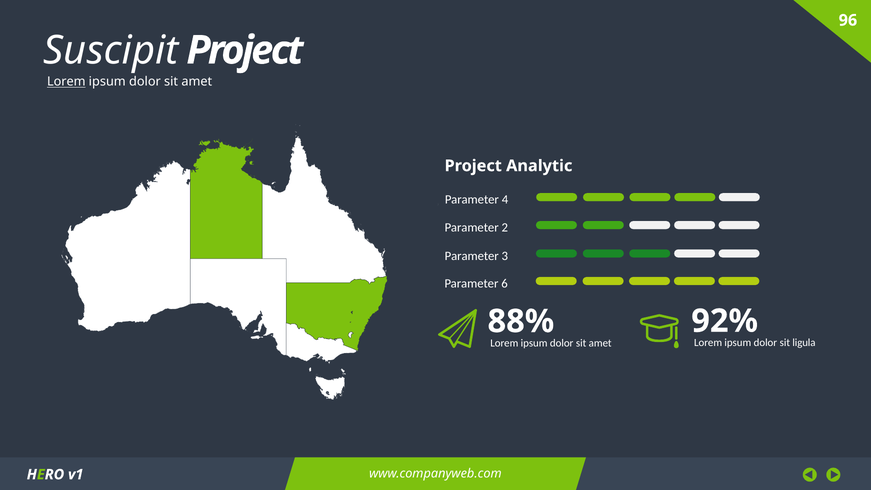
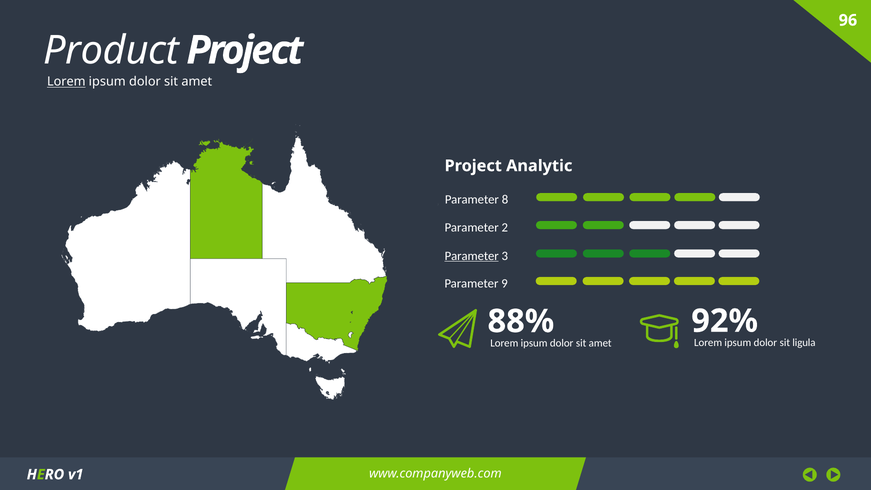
Suscipit: Suscipit -> Product
4: 4 -> 8
Parameter at (472, 256) underline: none -> present
6: 6 -> 9
